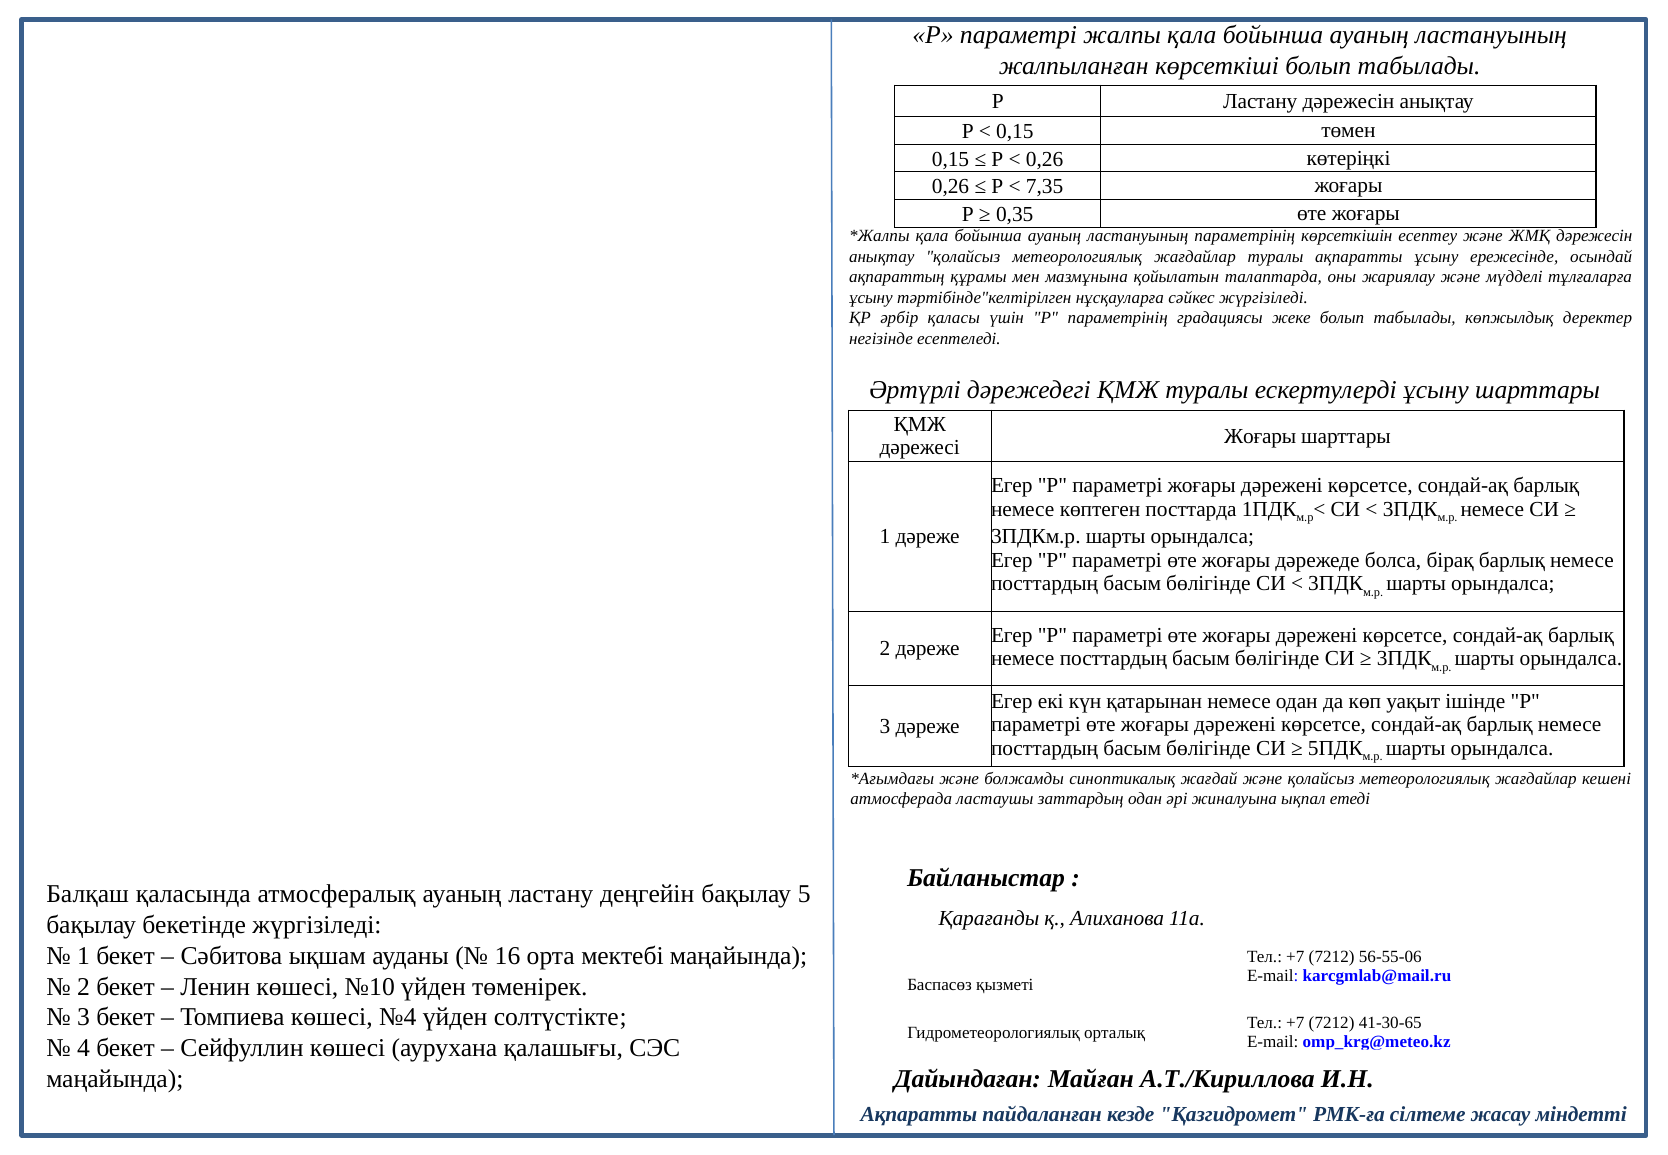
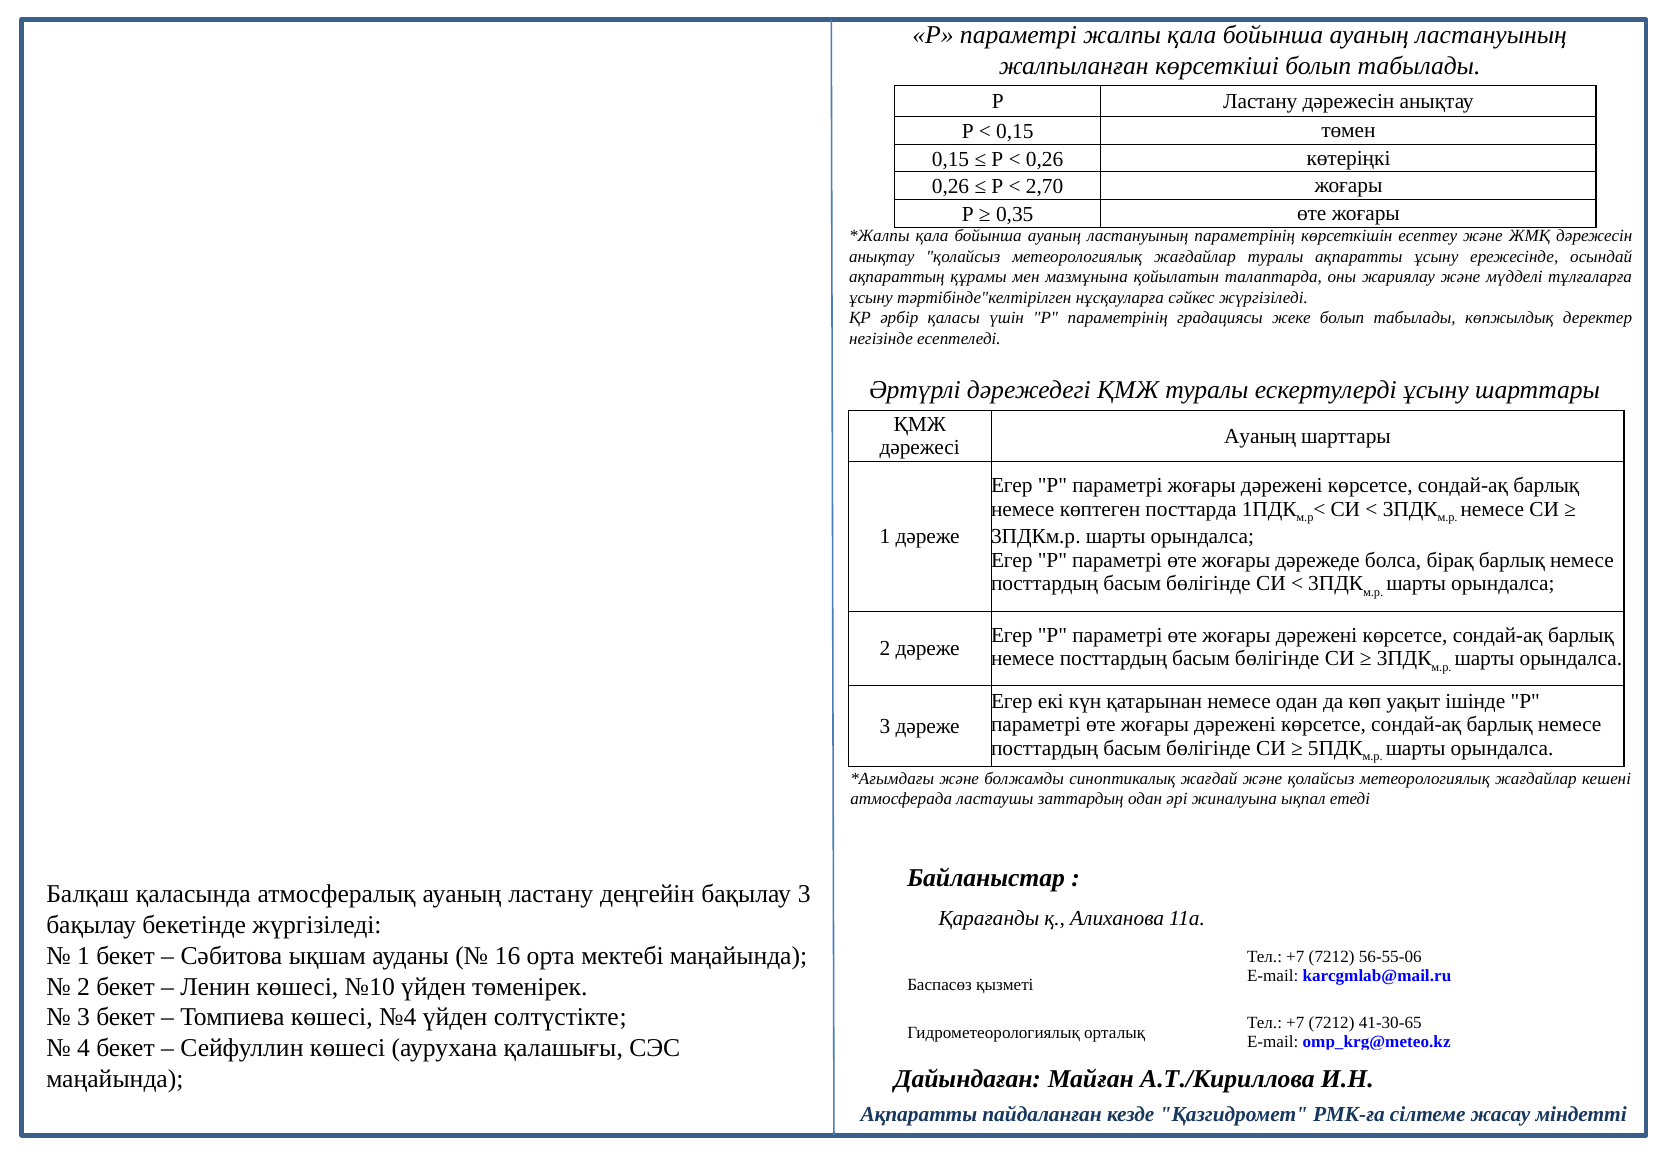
7,35: 7,35 -> 2,70
Жоғары at (1260, 436): Жоғары -> Ауаның
бақылау 5: 5 -> 3
